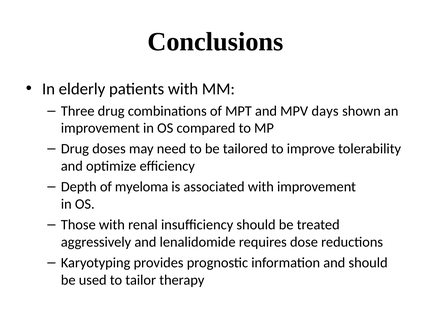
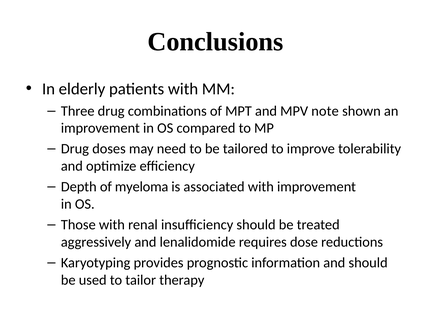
days: days -> note
